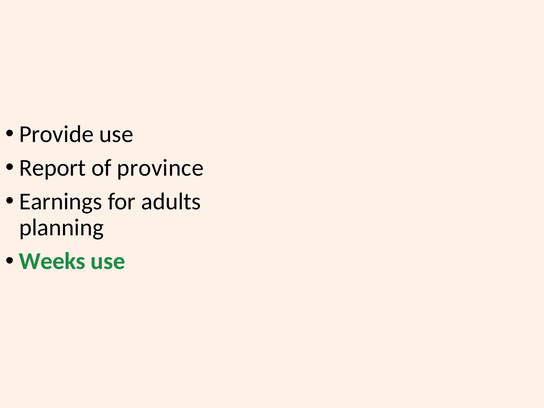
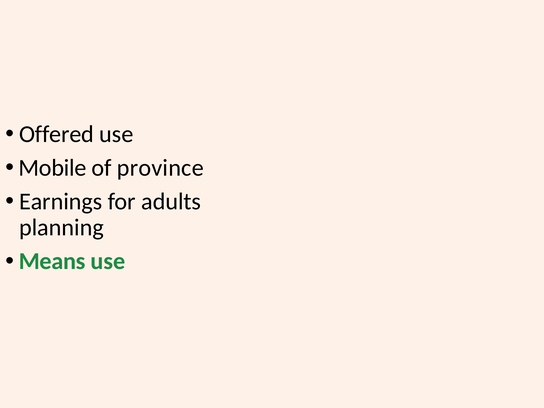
Provide: Provide -> Offered
Report: Report -> Mobile
Weeks: Weeks -> Means
